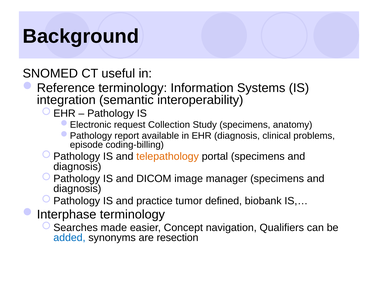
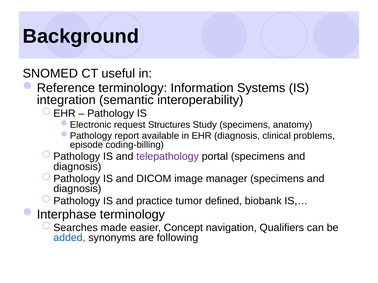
Collection: Collection -> Structures
telepathology colour: orange -> purple
resection: resection -> following
